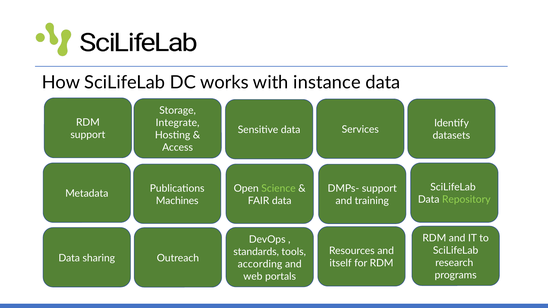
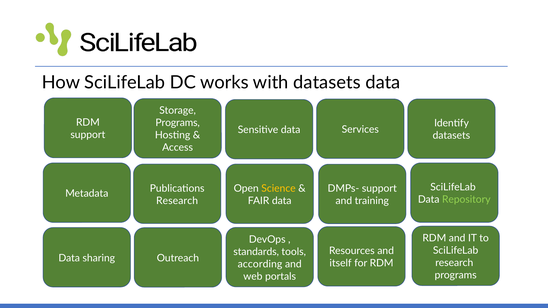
with instance: instance -> datasets
Integrate at (178, 123): Integrate -> Programs
Science colour: light green -> yellow
Machines at (177, 201): Machines -> Research
